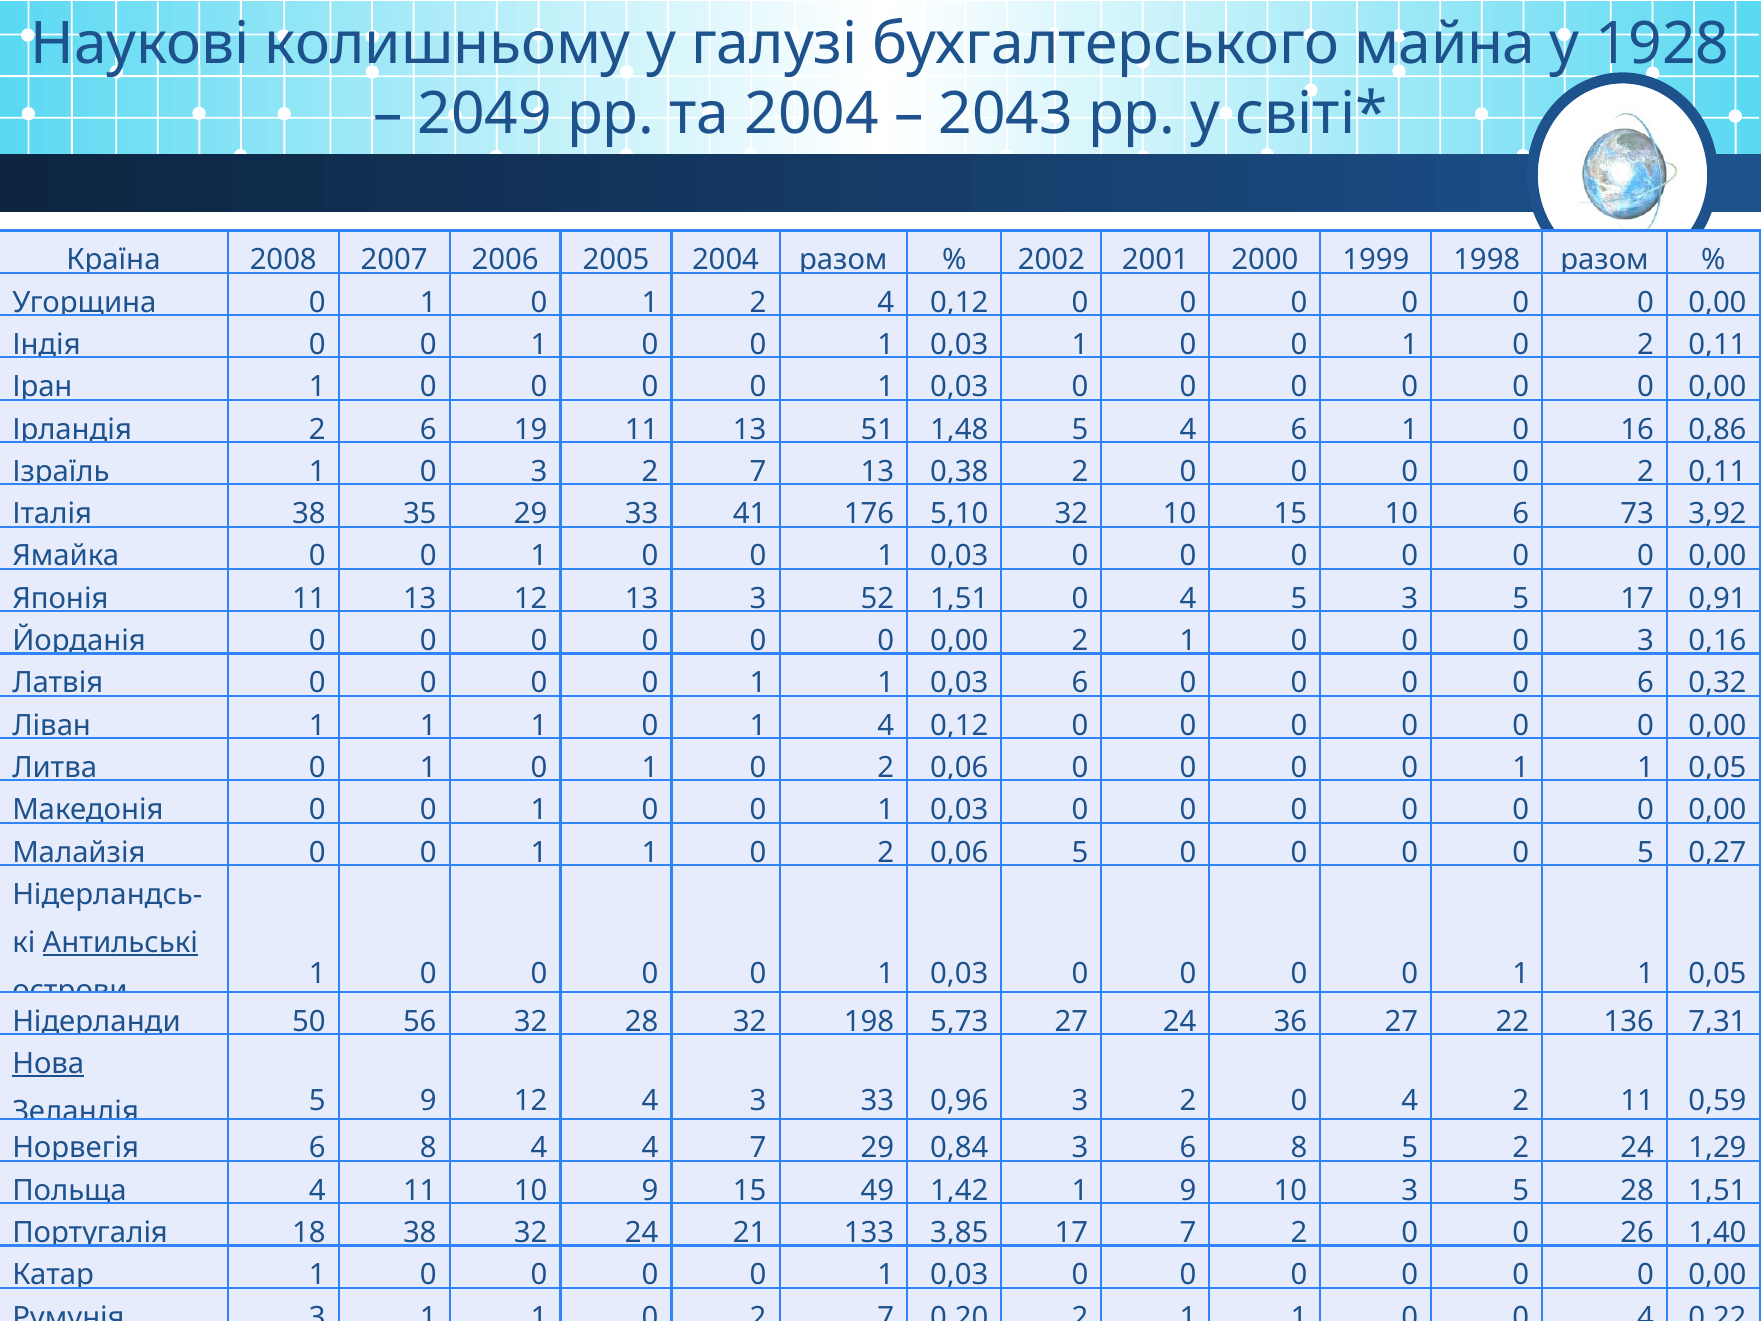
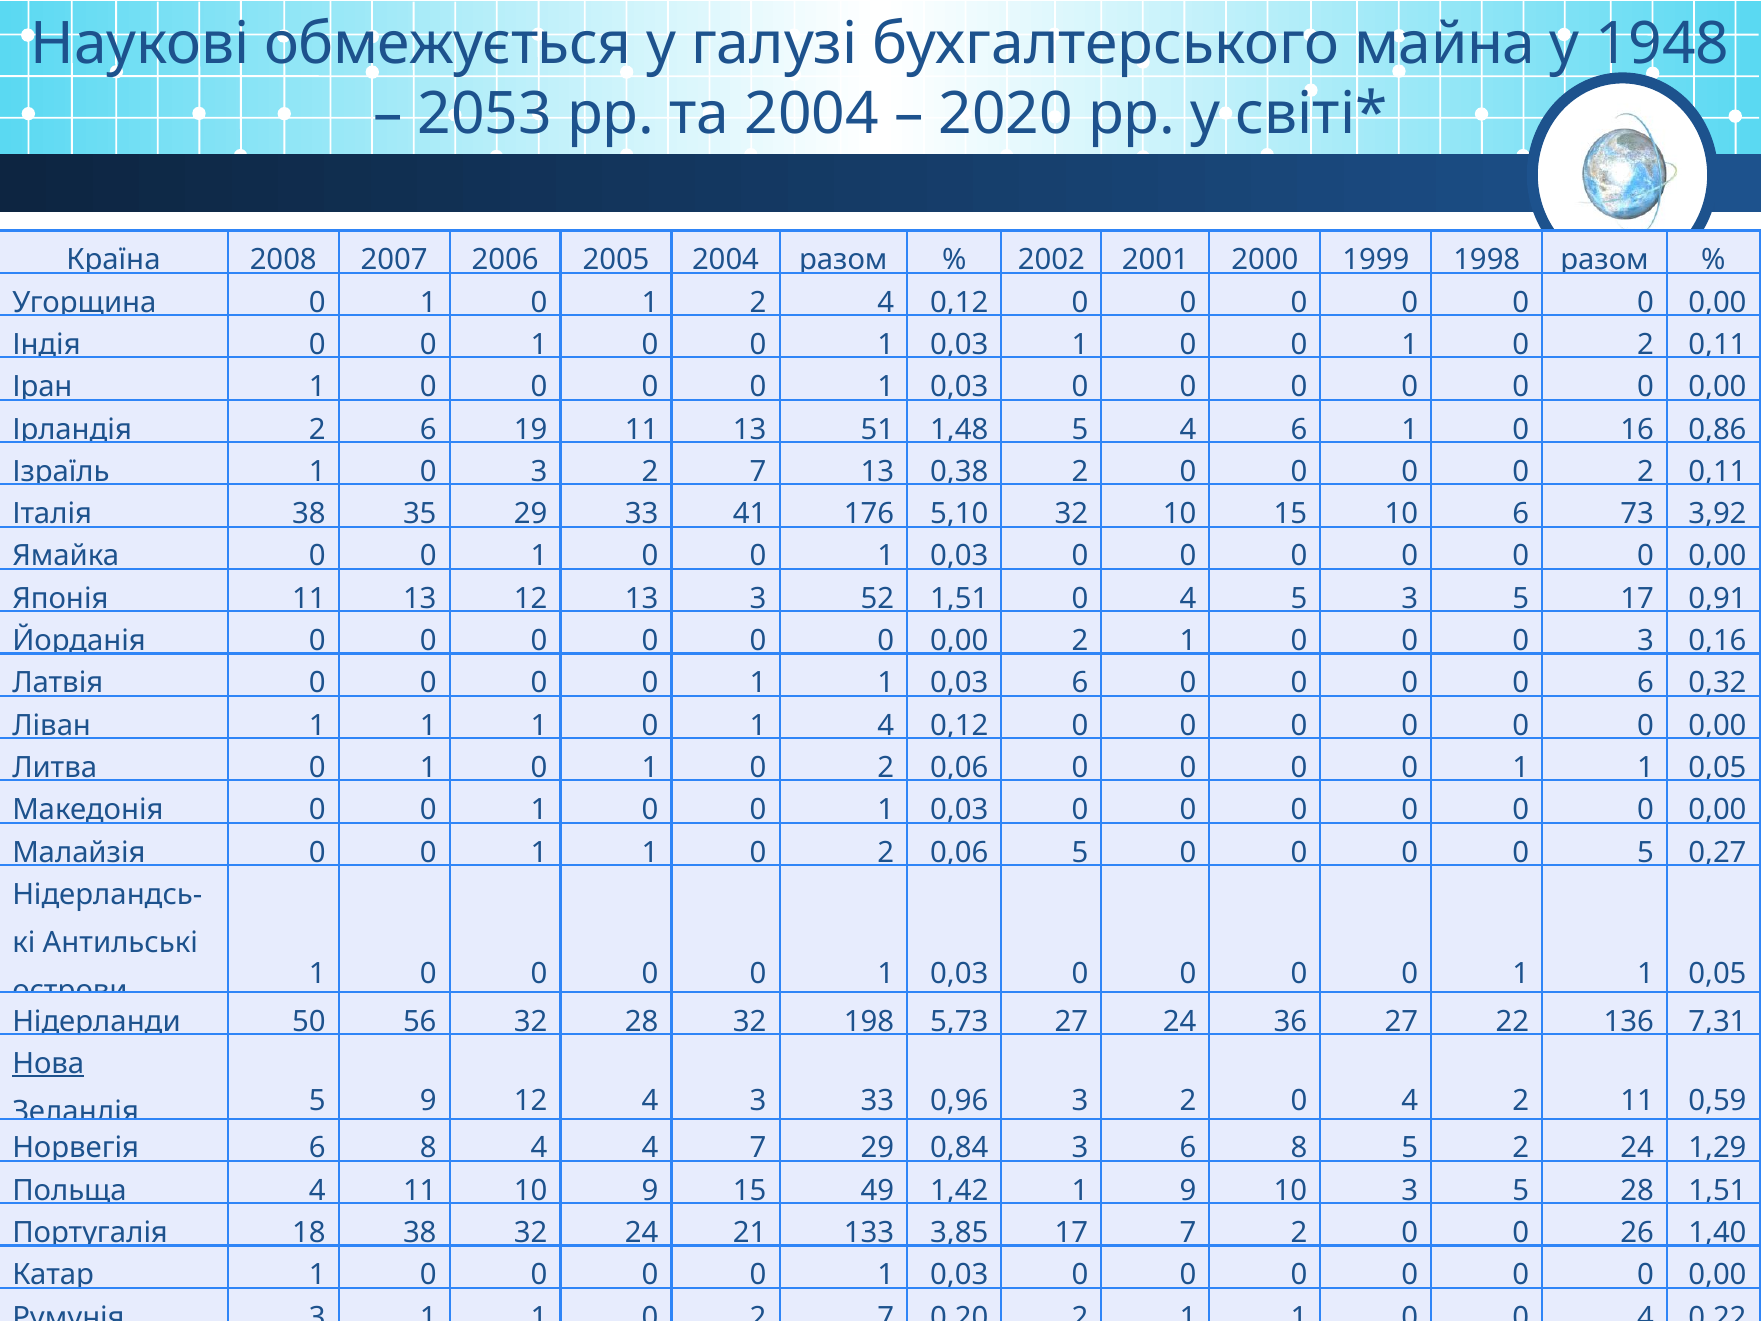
колишньому: колишньому -> обмежується
1928: 1928 -> 1948
2049: 2049 -> 2053
2043: 2043 -> 2020
Антильські underline: present -> none
